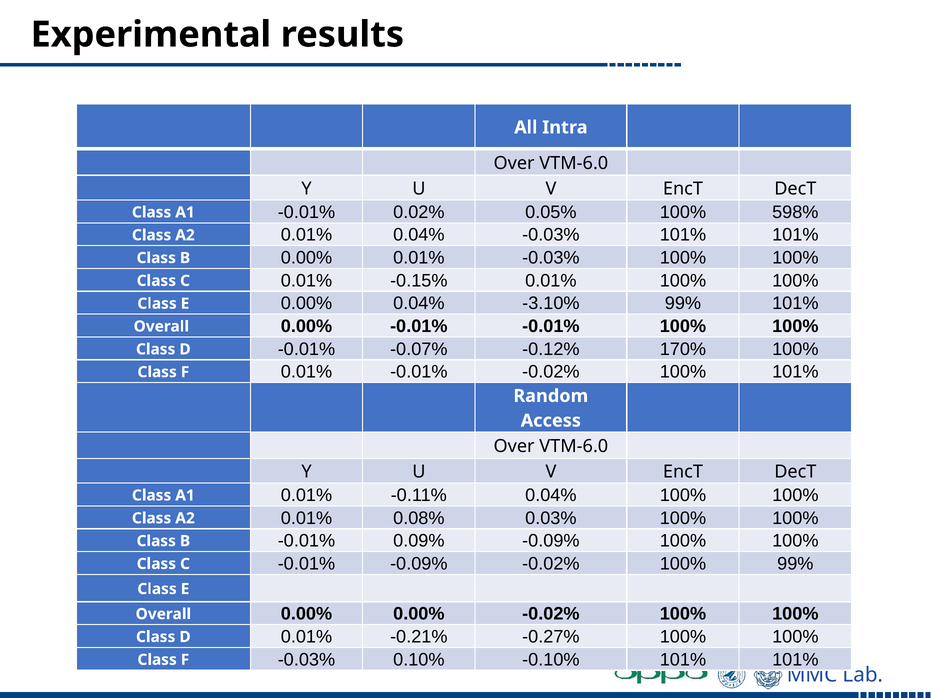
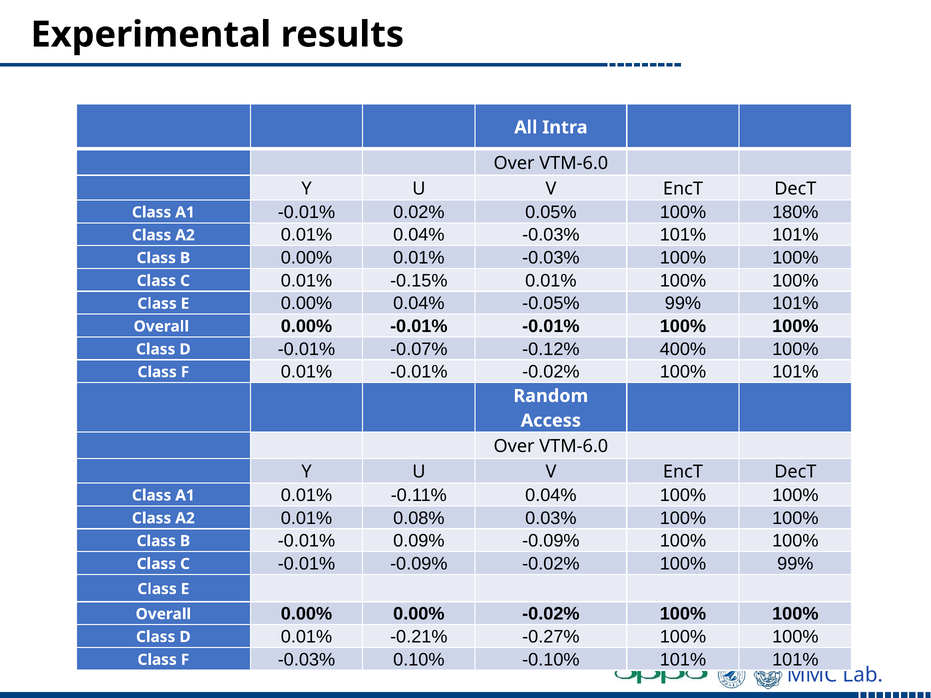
598%: 598% -> 180%
-3.10%: -3.10% -> -0.05%
170%: 170% -> 400%
